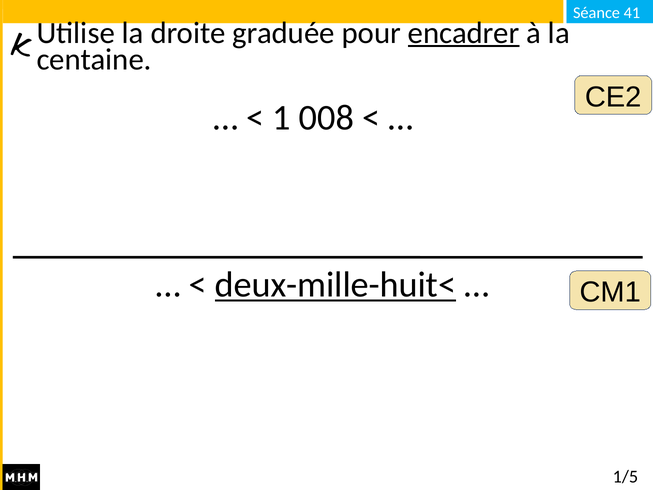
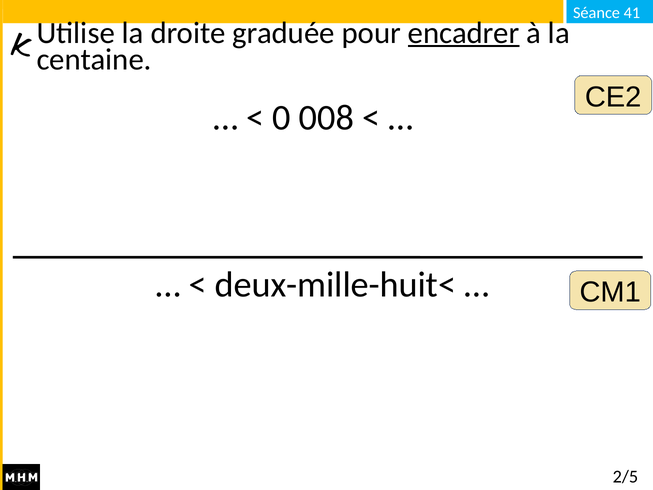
1: 1 -> 0
deux-mille-huit< underline: present -> none
1/5: 1/5 -> 2/5
